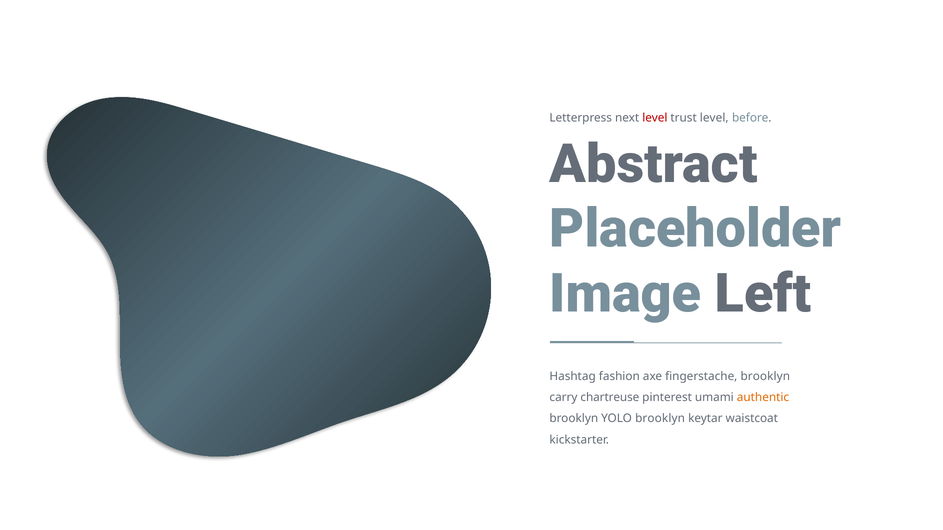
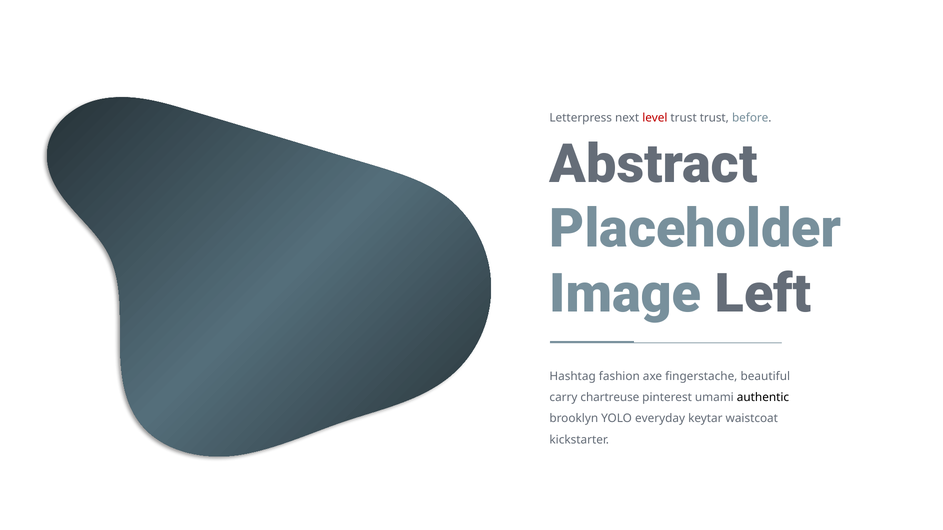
trust level: level -> trust
fingerstache brooklyn: brooklyn -> beautiful
authentic colour: orange -> black
YOLO brooklyn: brooklyn -> everyday
